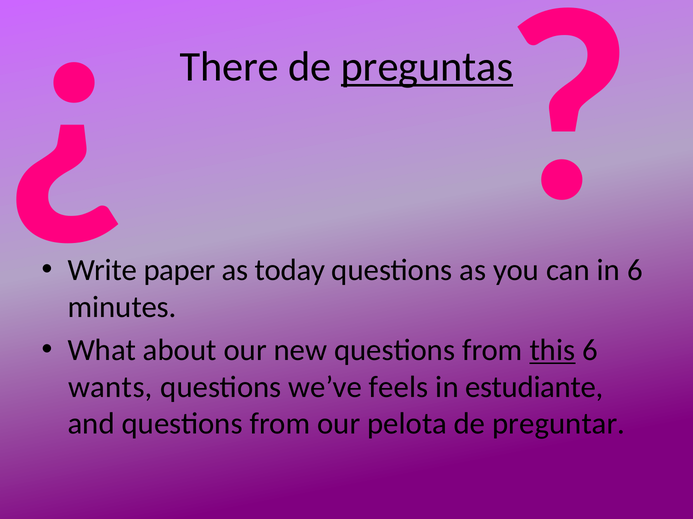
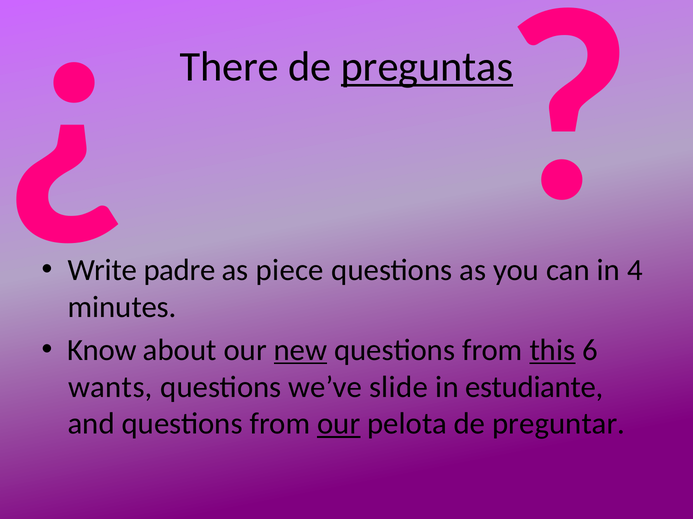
paper: paper -> padre
today: today -> piece
6 at (635, 270): 6 -> 4
What: What -> Know
new underline: none -> present
feels: feels -> slide
our at (339, 424) underline: none -> present
